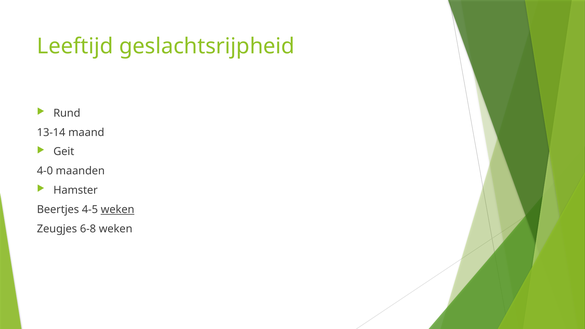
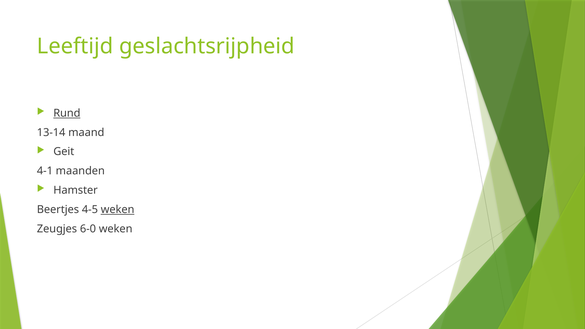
Rund underline: none -> present
4-0: 4-0 -> 4-1
6-8: 6-8 -> 6-0
